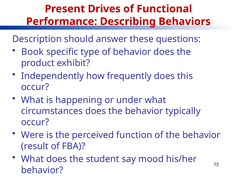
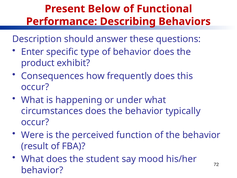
Drives: Drives -> Below
Book: Book -> Enter
Independently: Independently -> Consequences
